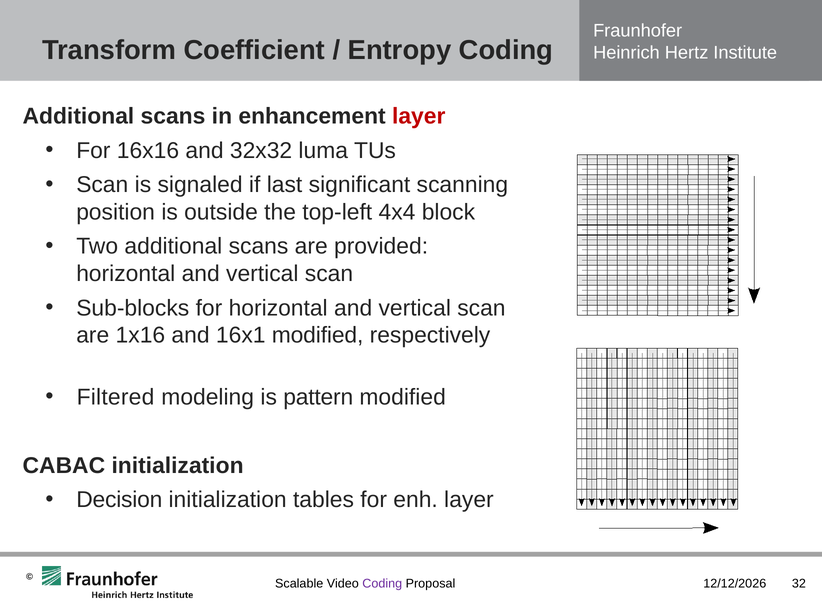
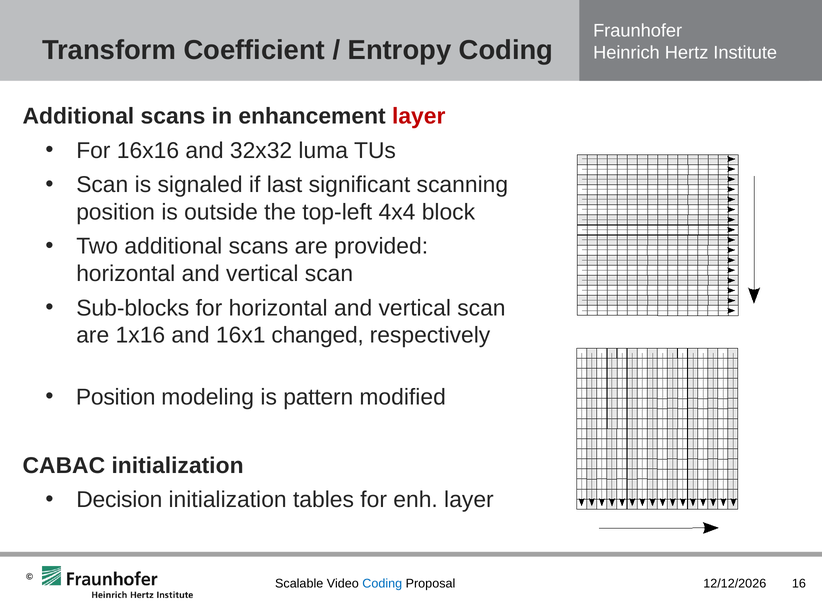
16x1 modified: modified -> changed
Filtered at (116, 397): Filtered -> Position
Coding at (382, 584) colour: purple -> blue
32: 32 -> 16
